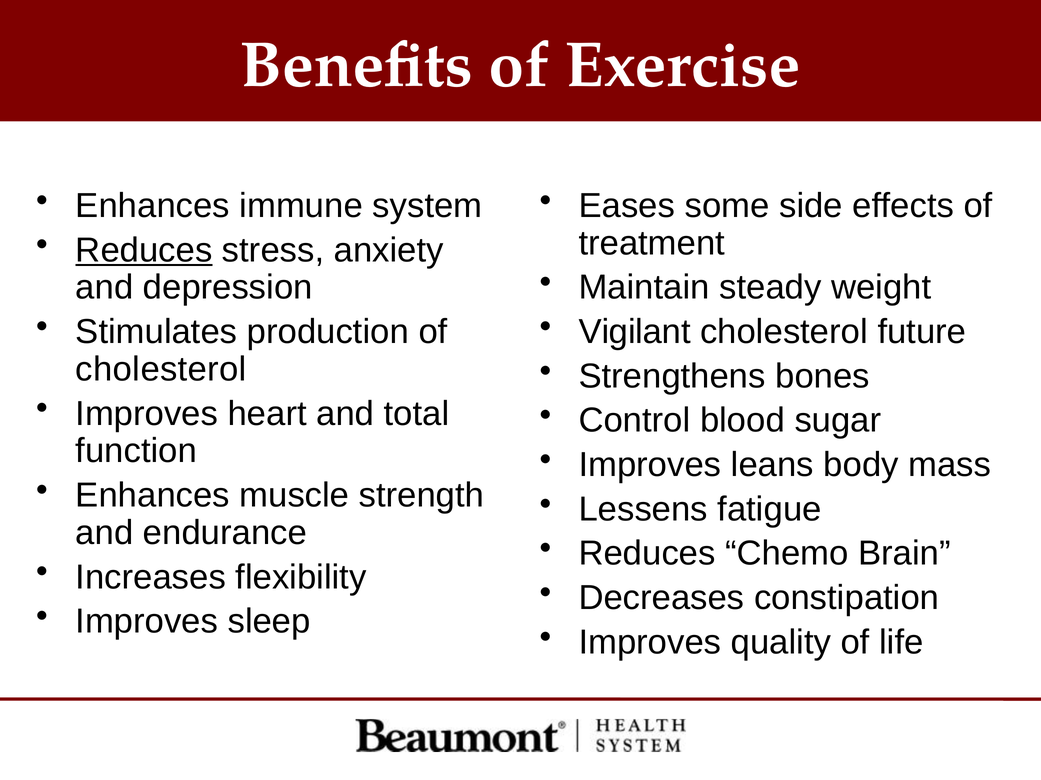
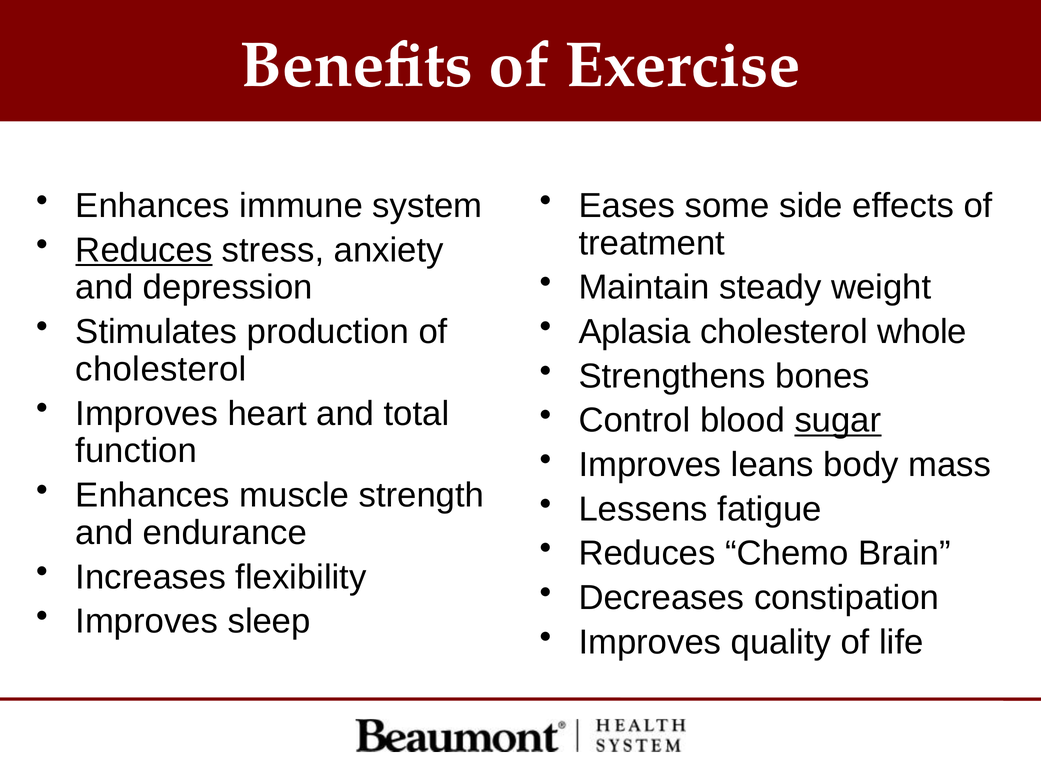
Vigilant: Vigilant -> Aplasia
future: future -> whole
sugar underline: none -> present
